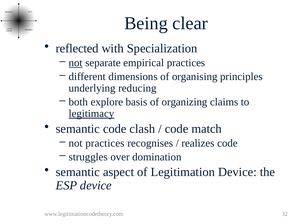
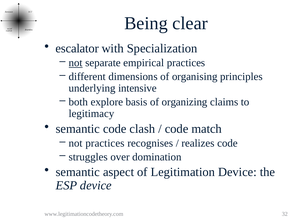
reflected: reflected -> escalator
reducing: reducing -> intensive
legitimacy underline: present -> none
